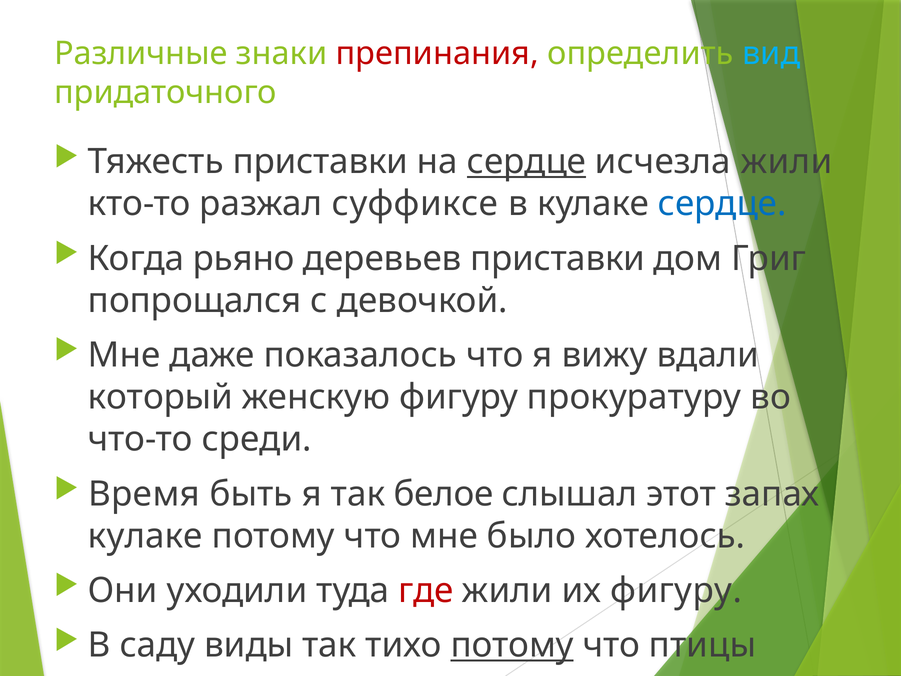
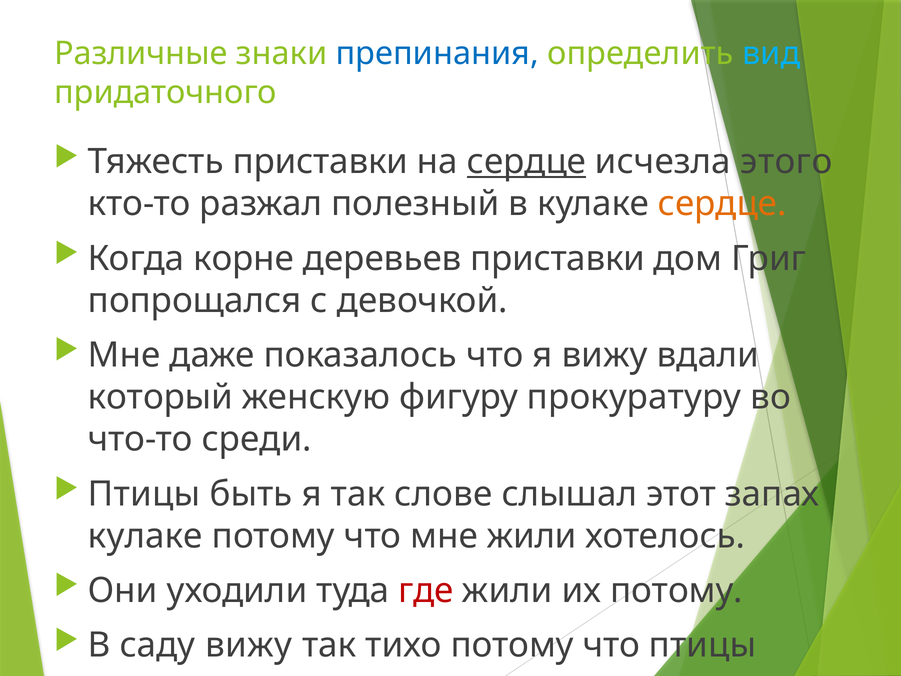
препинания colour: red -> blue
исчезла жили: жили -> этого
суффиксе: суффиксе -> полезный
сердце at (722, 204) colour: blue -> orange
рьяно: рьяно -> корне
Время at (144, 494): Время -> Птицы
белое: белое -> слове
мне было: было -> жили
их фигуру: фигуру -> потому
саду виды: виды -> вижу
потому at (512, 645) underline: present -> none
